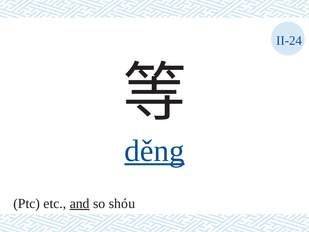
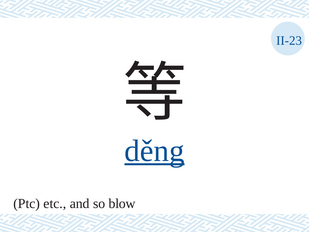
II-24: II-24 -> II-23
and underline: present -> none
shóu: shóu -> blow
